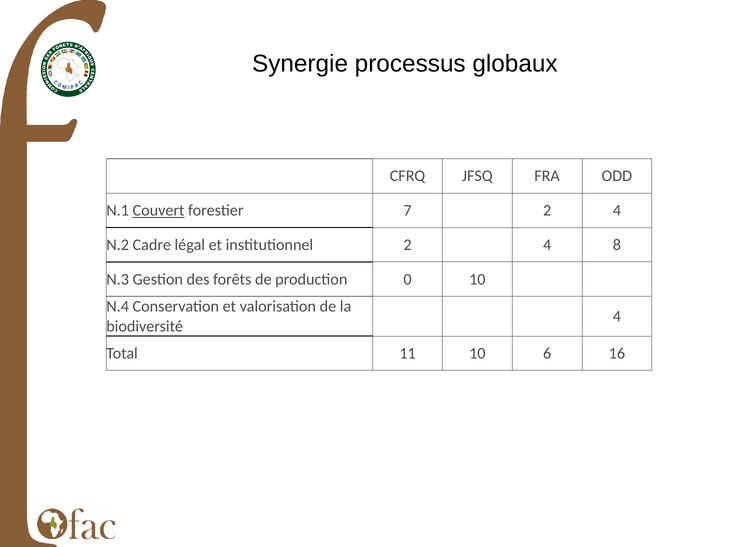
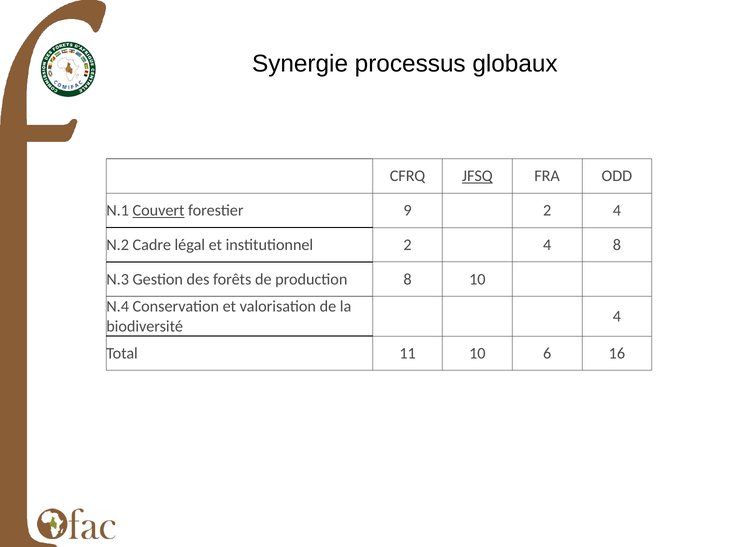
JFSQ underline: none -> present
7: 7 -> 9
production 0: 0 -> 8
